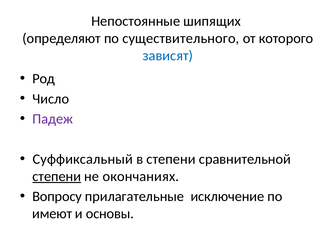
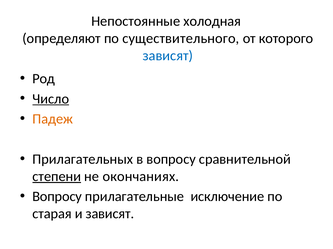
шипящих: шипящих -> холодная
Число underline: none -> present
Падеж colour: purple -> orange
Суффиксальный: Суффиксальный -> Прилагательных
в степени: степени -> вопросу
имеют: имеют -> старая
и основы: основы -> зависят
